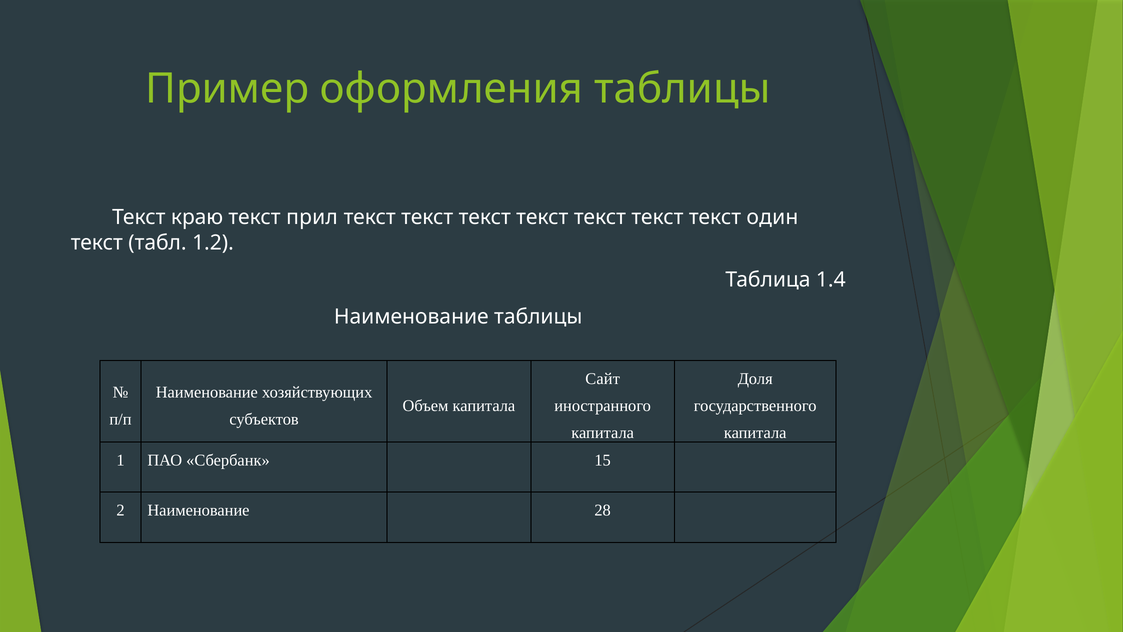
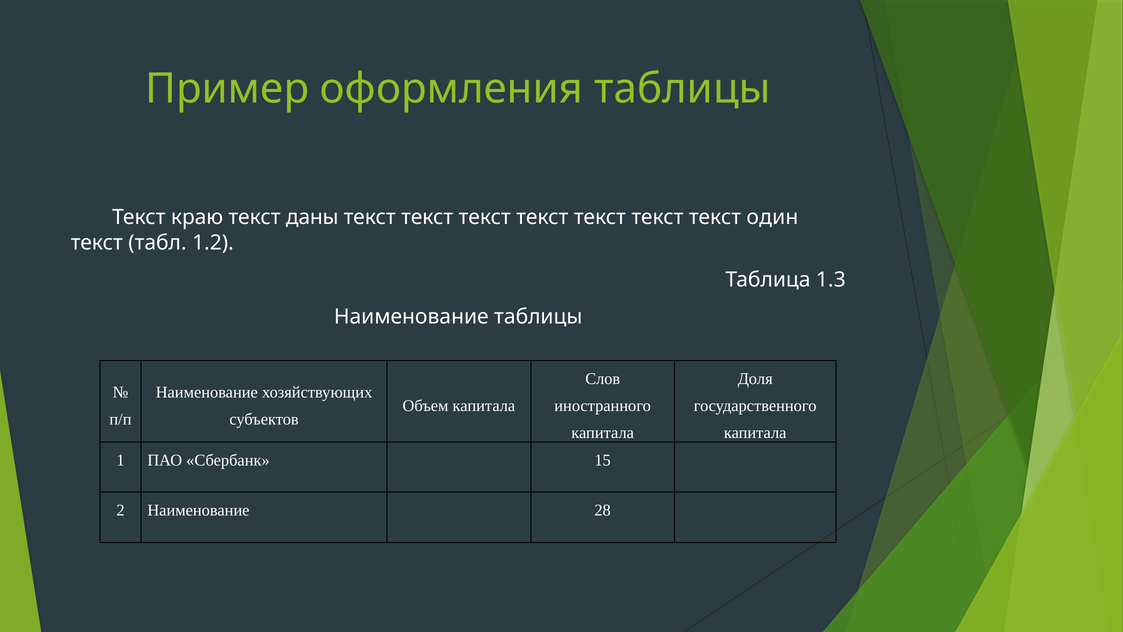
прил: прил -> даны
1.4: 1.4 -> 1.3
Сайт: Сайт -> Слов
